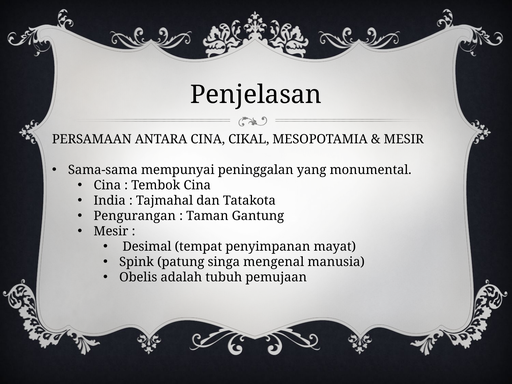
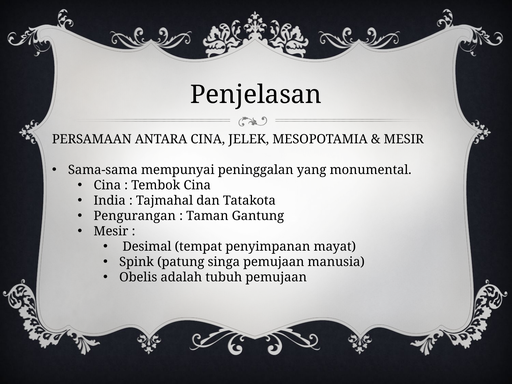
CIKAL: CIKAL -> JELEK
singa mengenal: mengenal -> pemujaan
